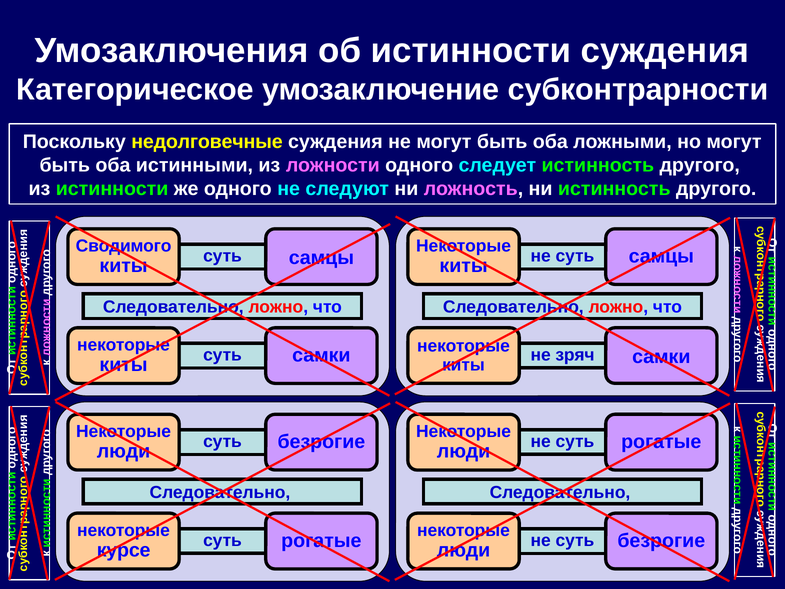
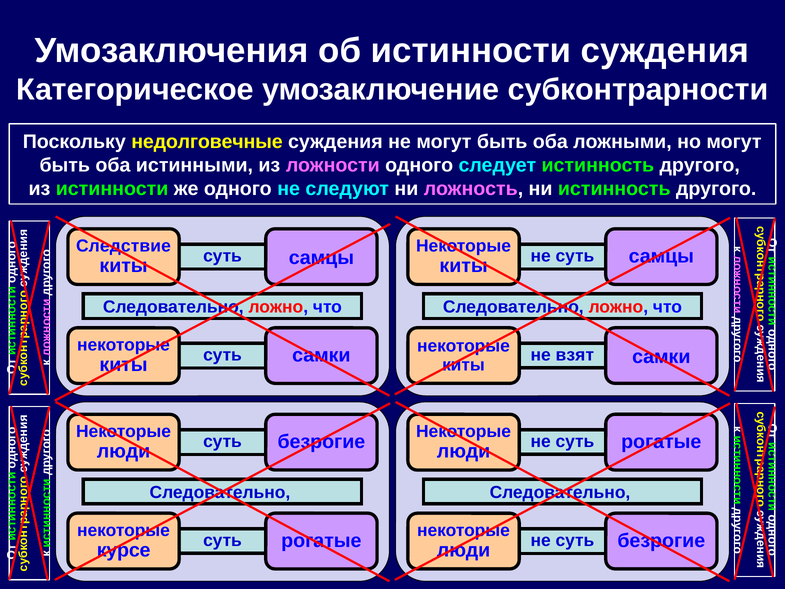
Сводимого: Сводимого -> Следствие
зряч: зряч -> взят
